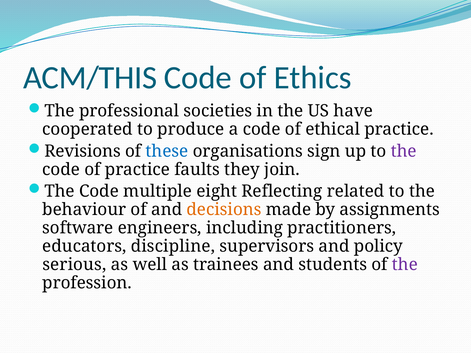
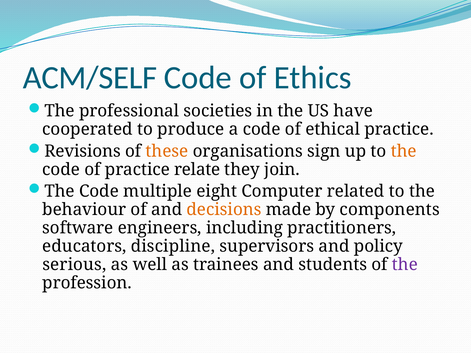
ACM/THIS: ACM/THIS -> ACM/SELF
these colour: blue -> orange
the at (404, 151) colour: purple -> orange
faults: faults -> relate
Reflecting: Reflecting -> Computer
assignments: assignments -> components
